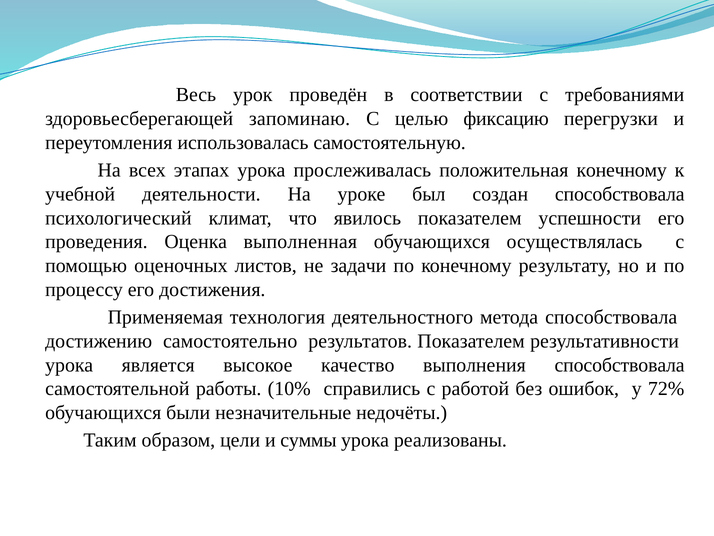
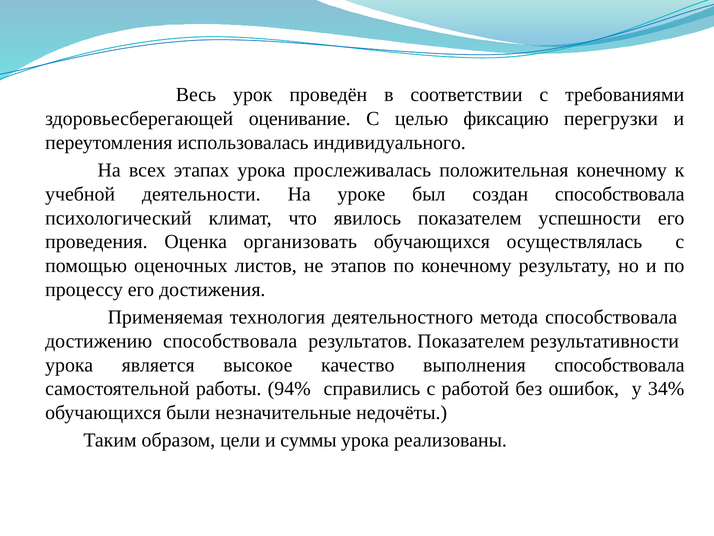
запоминаю: запоминаю -> оценивание
самостоятельную: самостоятельную -> индивидуального
выполненная: выполненная -> организовать
задачи: задачи -> этапов
достижению самостоятельно: самостоятельно -> способствовала
10%: 10% -> 94%
72%: 72% -> 34%
